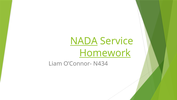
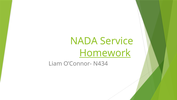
NADA underline: present -> none
